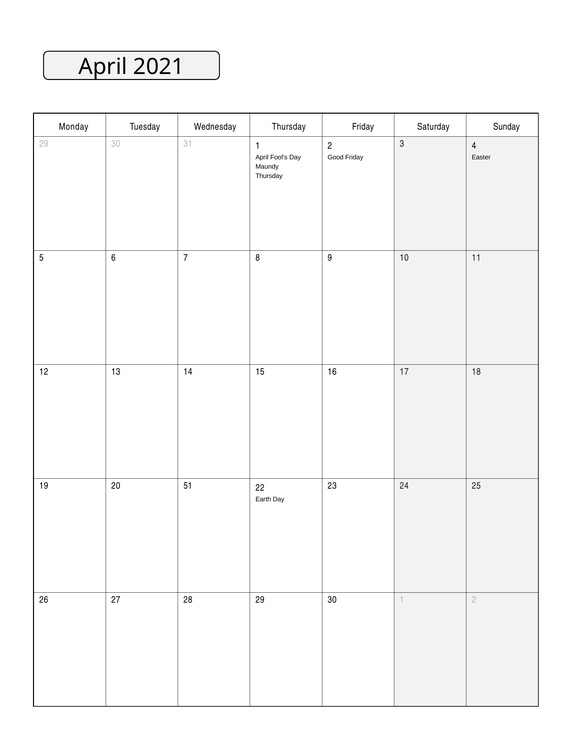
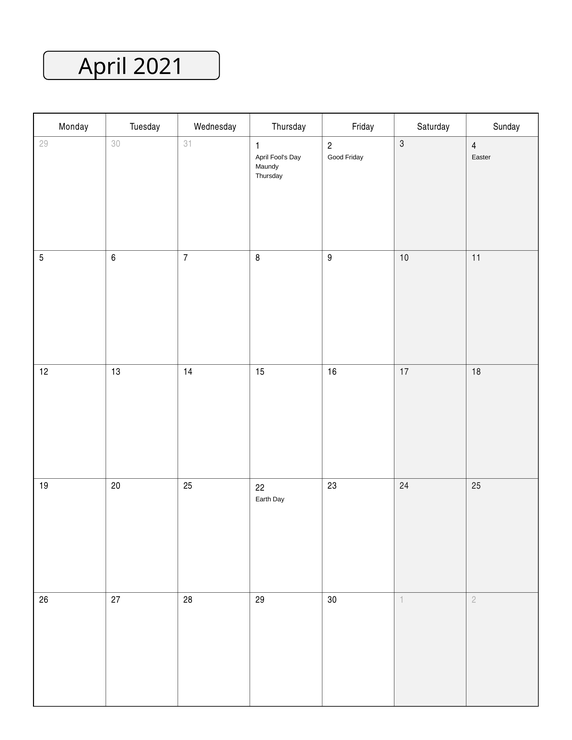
20 51: 51 -> 25
